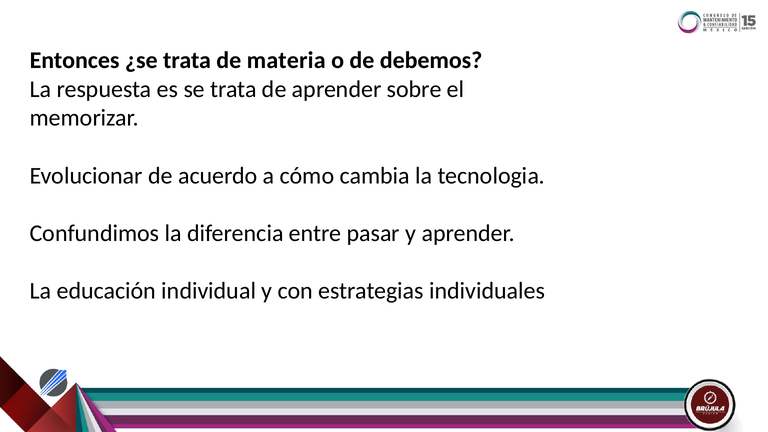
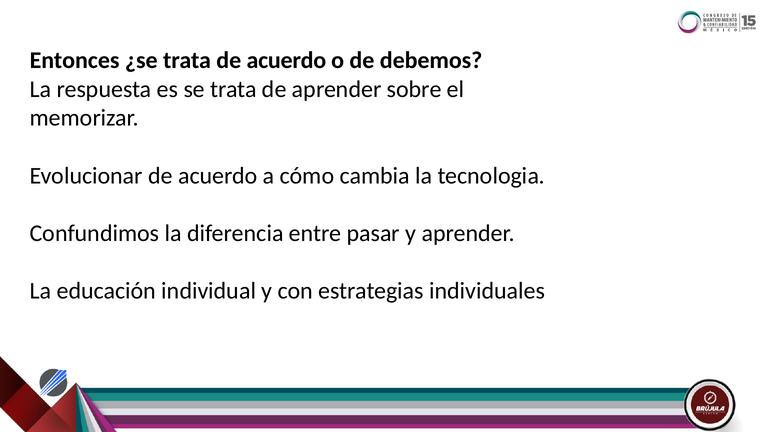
trata de materia: materia -> acuerdo
